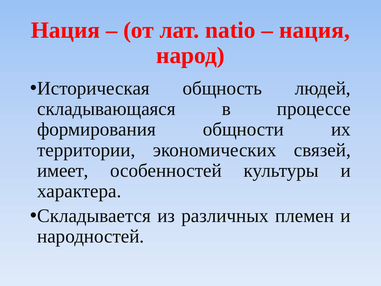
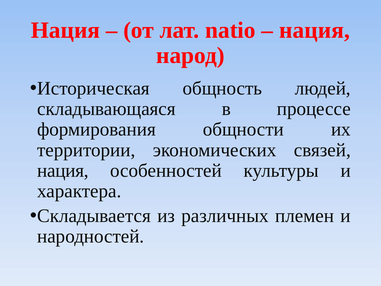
имеет at (63, 170): имеет -> нация
